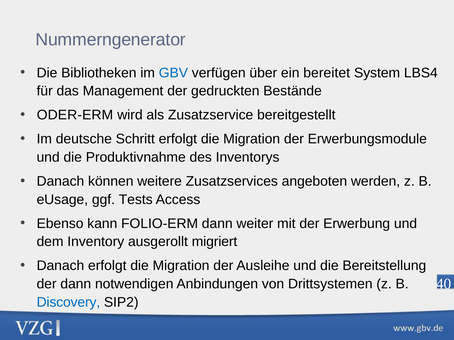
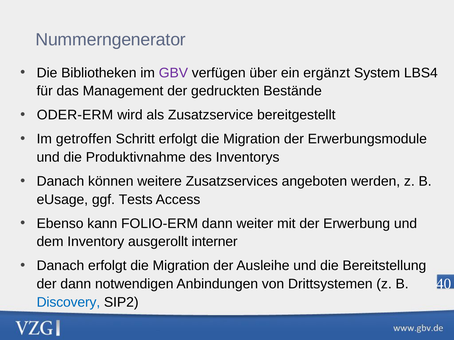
GBV colour: blue -> purple
bereitet: bereitet -> ergänzt
deutsche: deutsche -> getroffen
migriert: migriert -> interner
